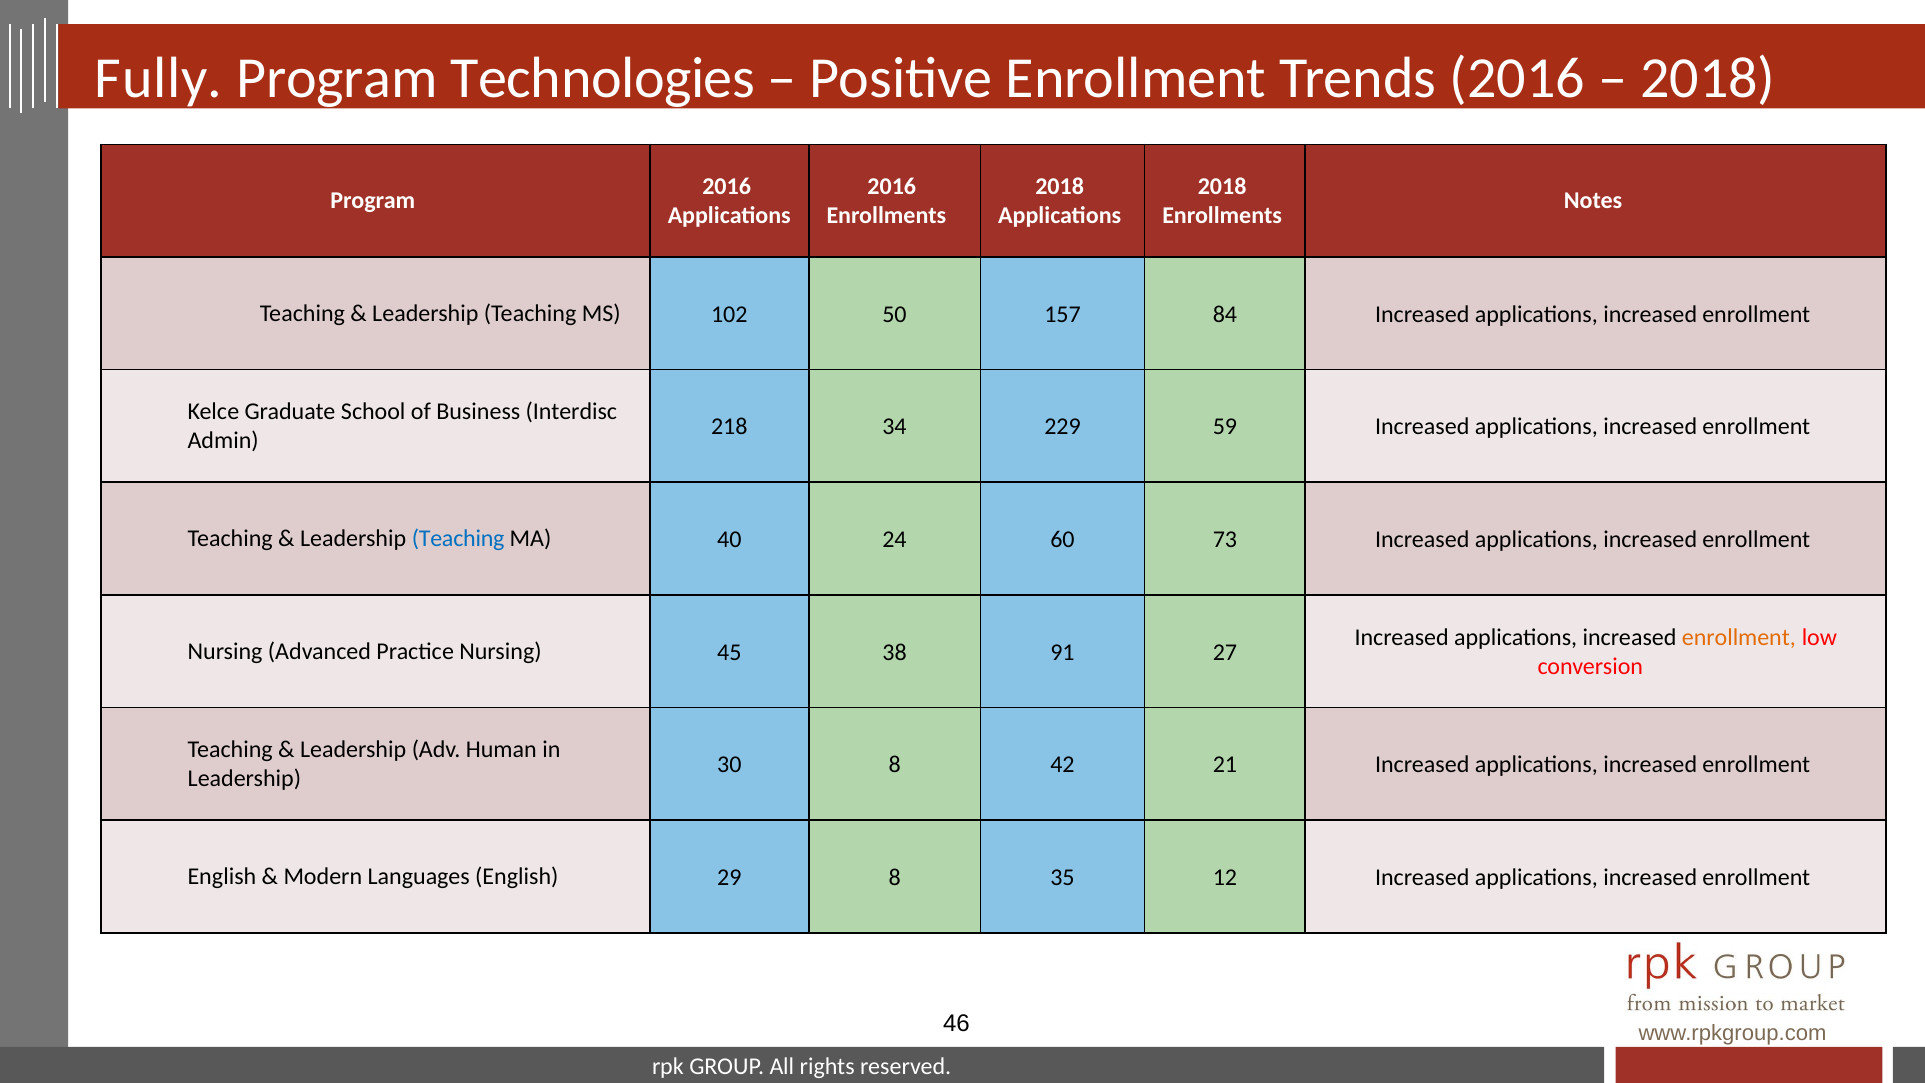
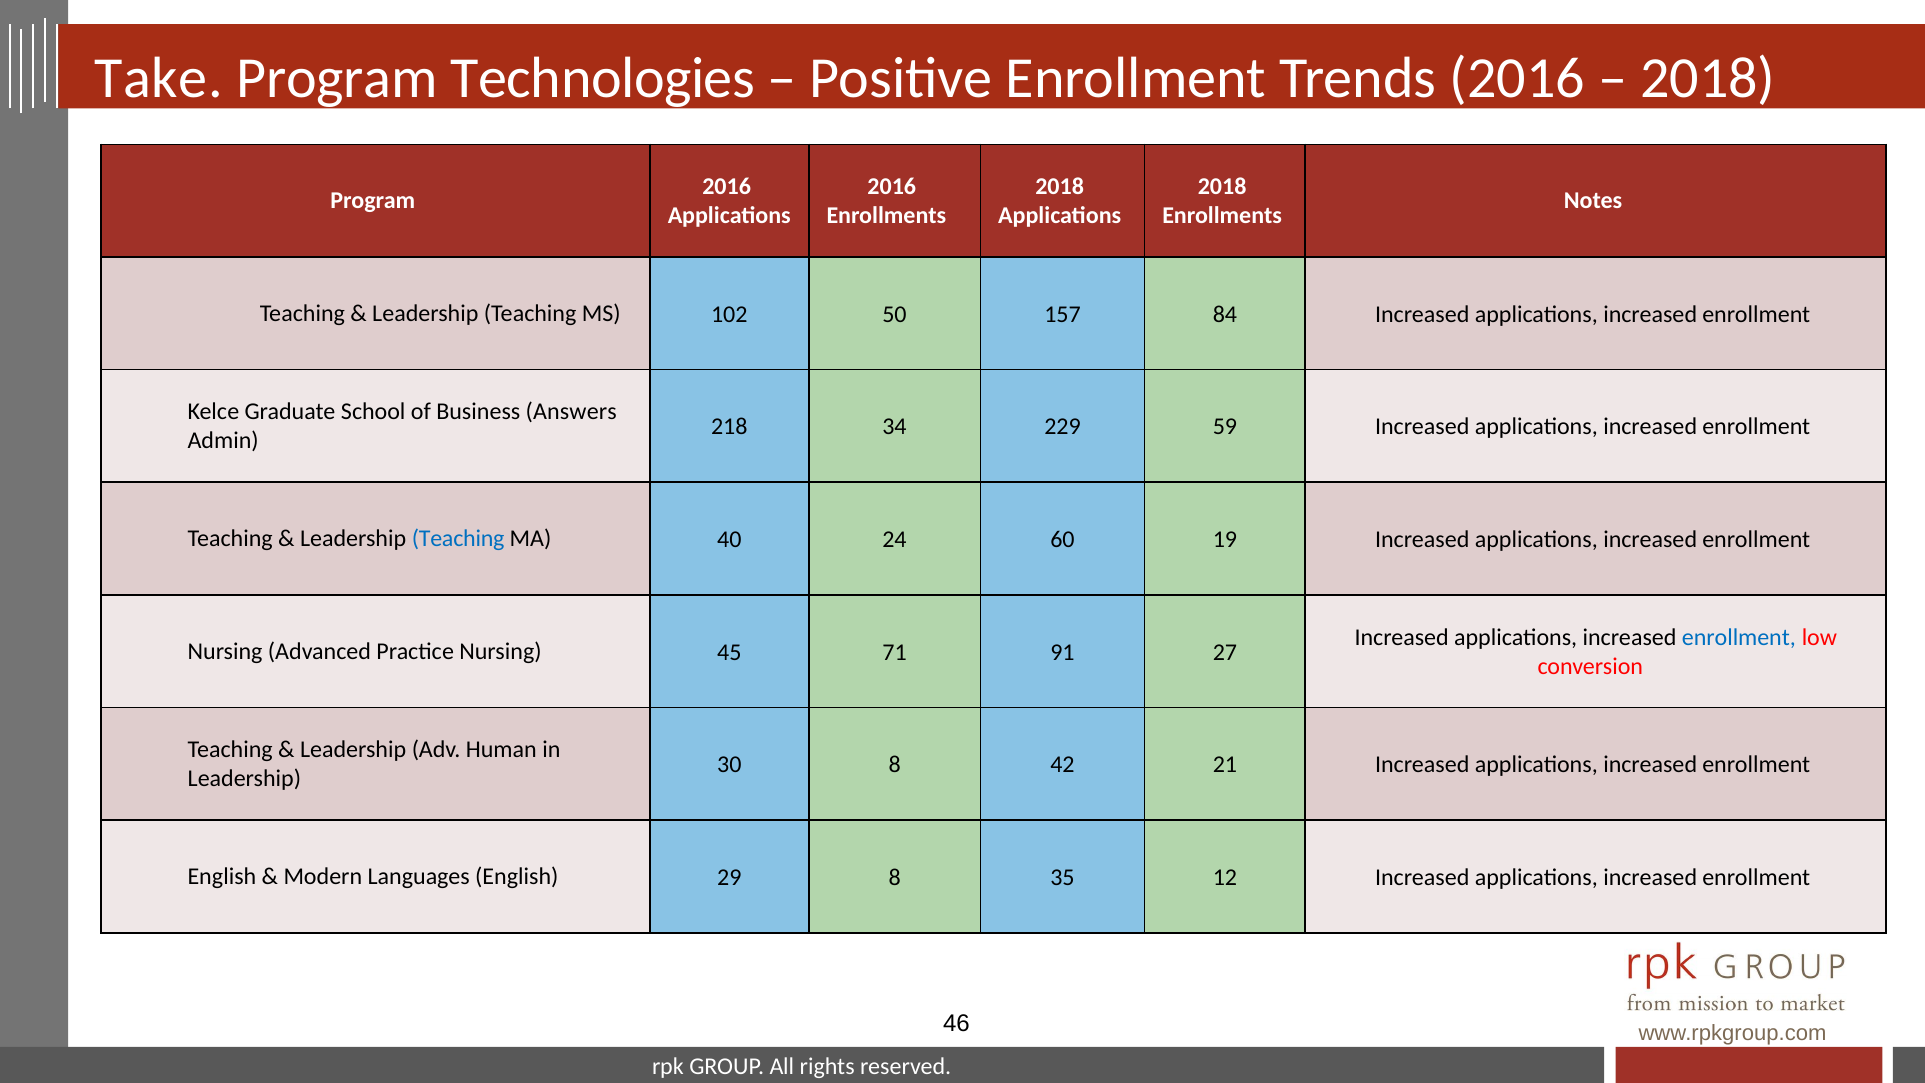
Fully: Fully -> Take
Interdisc: Interdisc -> Answers
73: 73 -> 19
enrollment at (1739, 637) colour: orange -> blue
38: 38 -> 71
